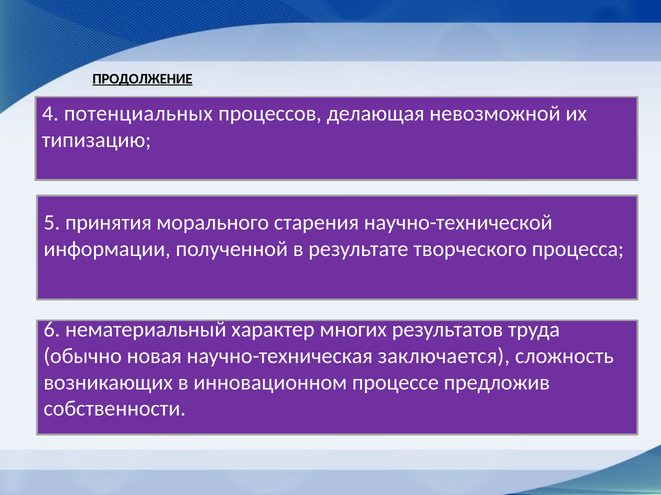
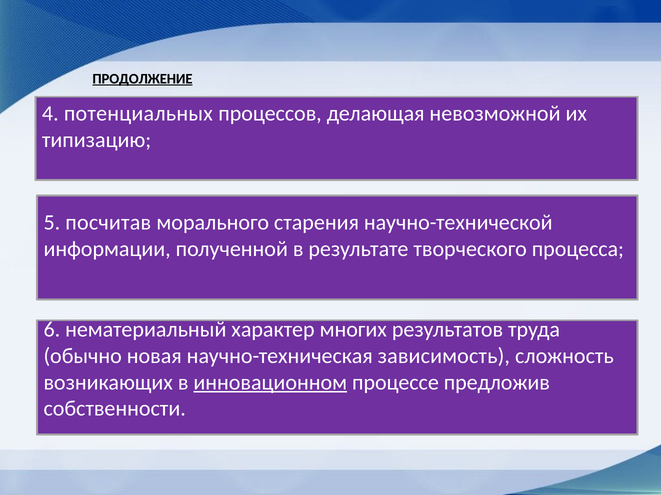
принятия: принятия -> посчитав
заключается: заключается -> зависимость
инновационном underline: none -> present
